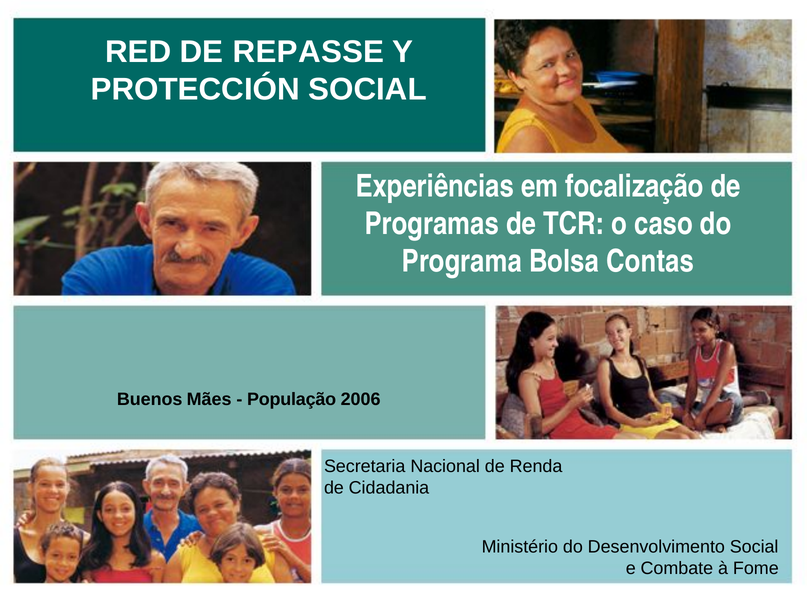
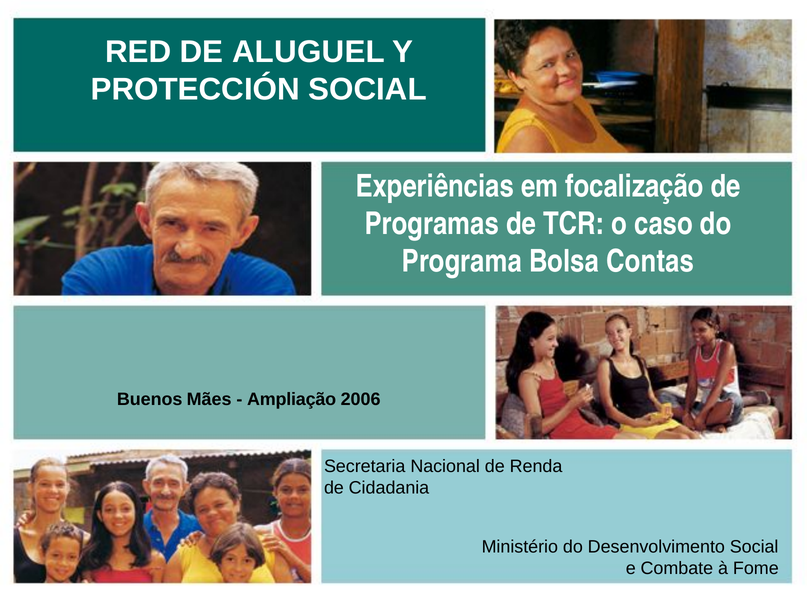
REPASSE: REPASSE -> ALUGUEL
População: População -> Ampliação
